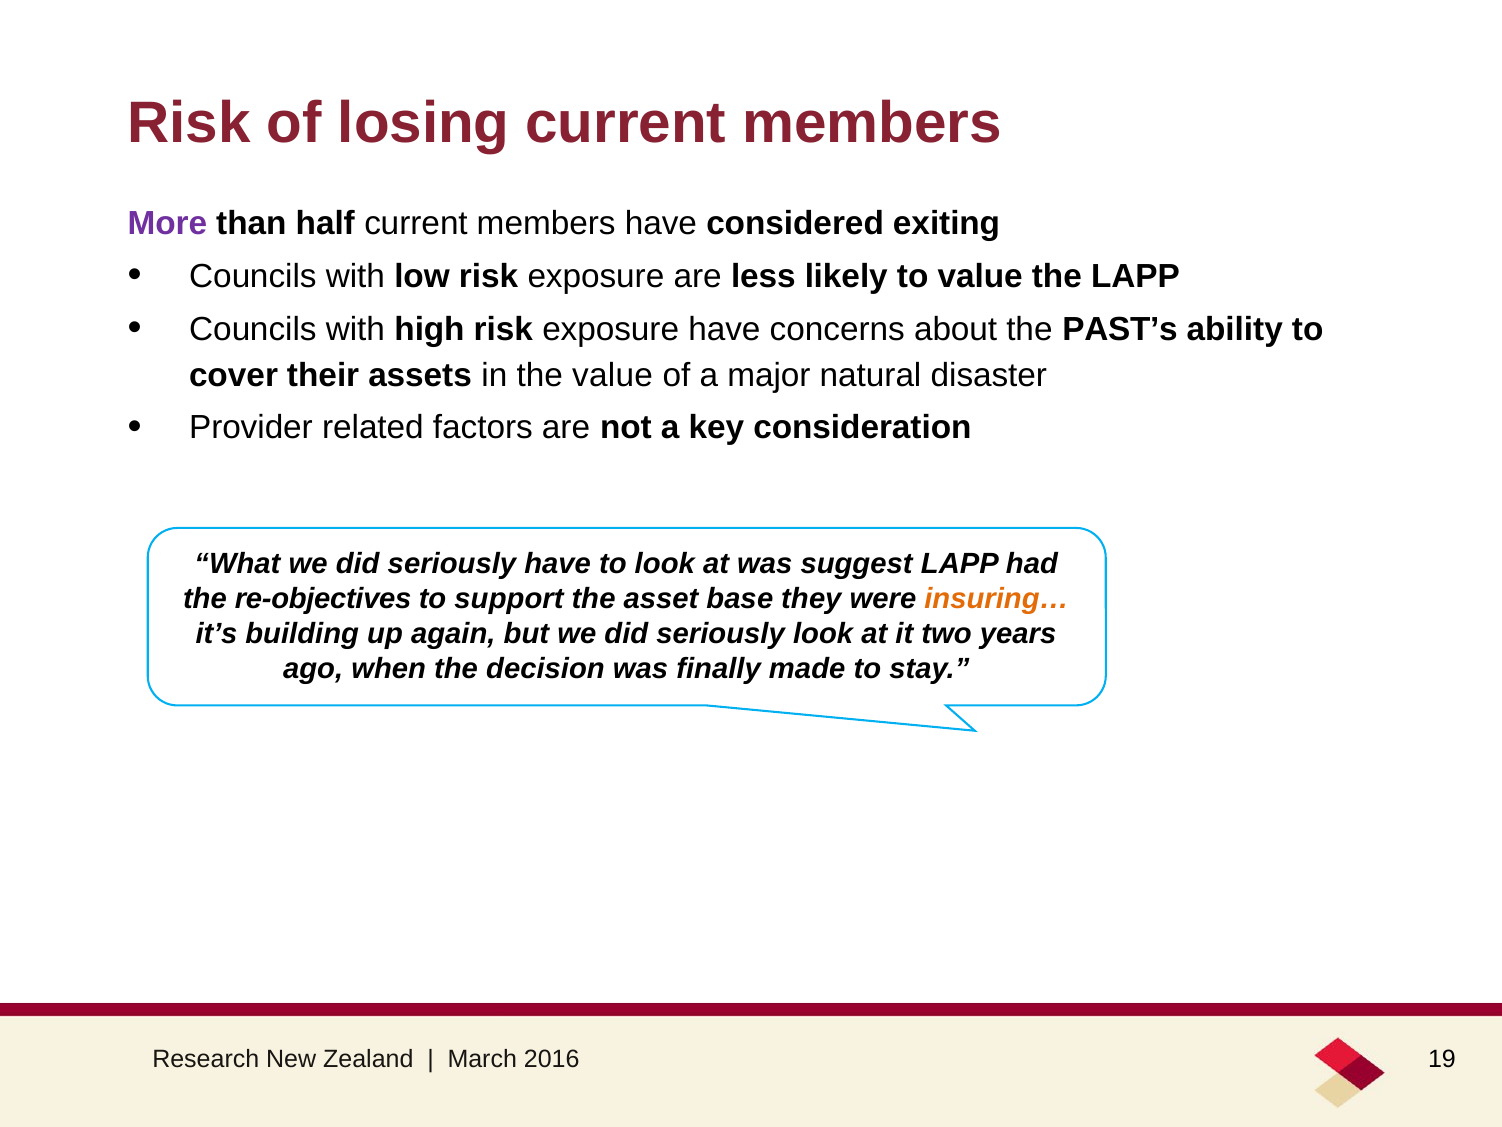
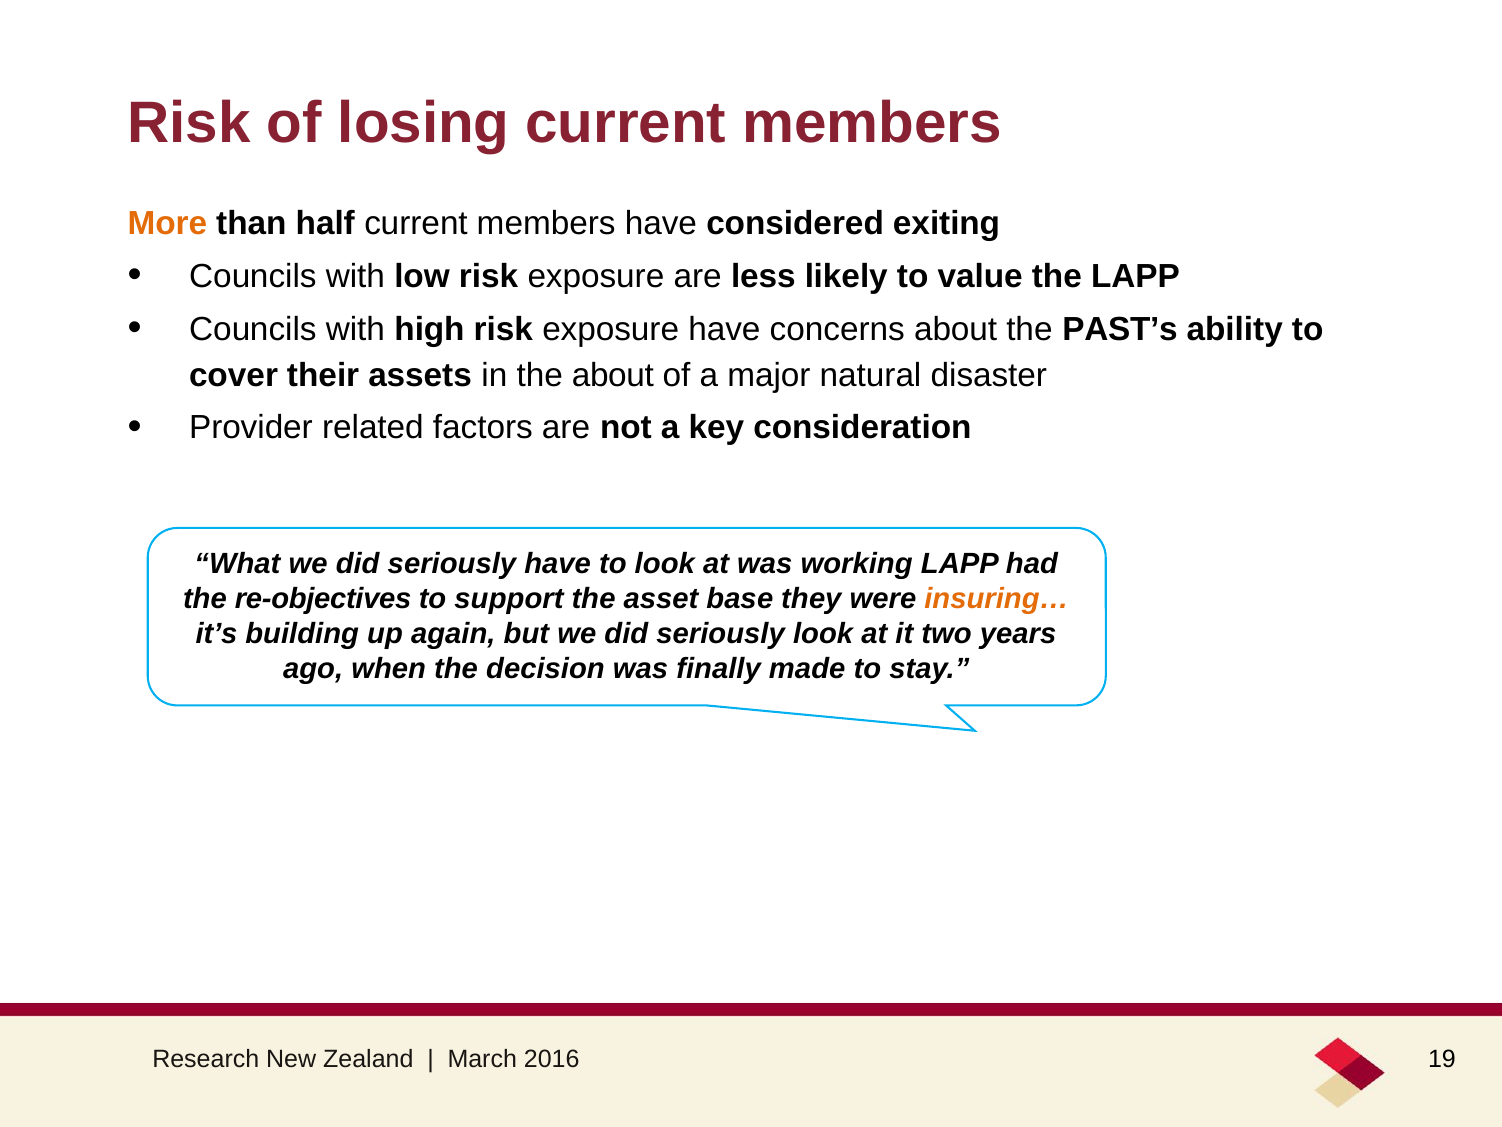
More colour: purple -> orange
the value: value -> about
suggest: suggest -> working
